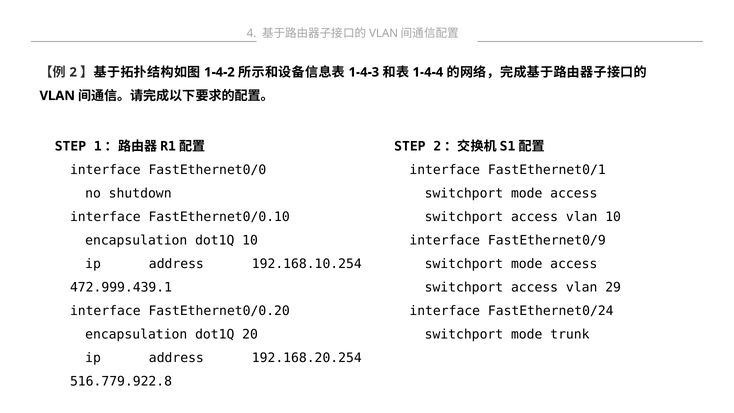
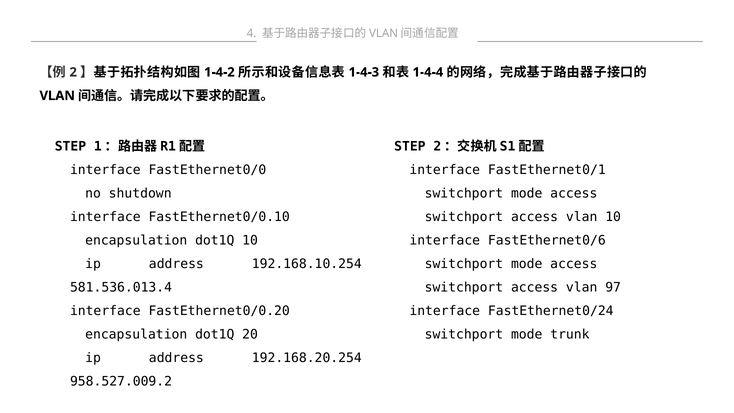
FastEthernet0/9: FastEthernet0/9 -> FastEthernet0/6
472.999.439.1: 472.999.439.1 -> 581.536.013.4
29: 29 -> 97
516.779.922.8: 516.779.922.8 -> 958.527.009.2
